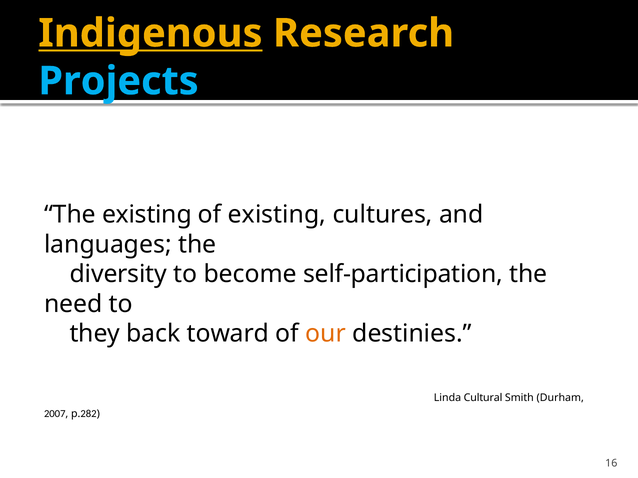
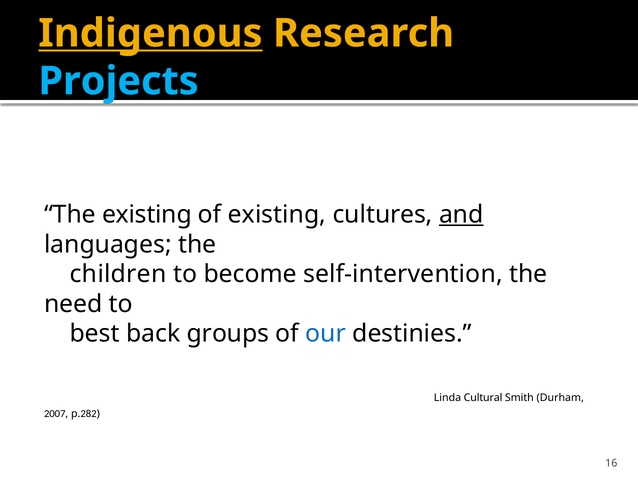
and underline: none -> present
diversity: diversity -> children
self-participation: self-participation -> self-intervention
they: they -> best
toward: toward -> groups
our colour: orange -> blue
